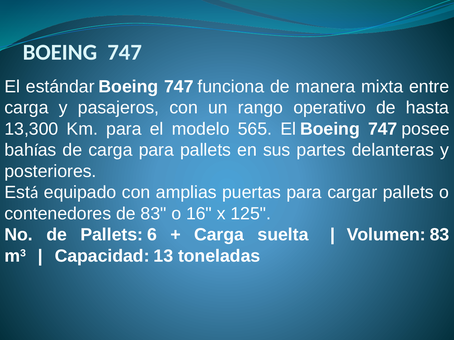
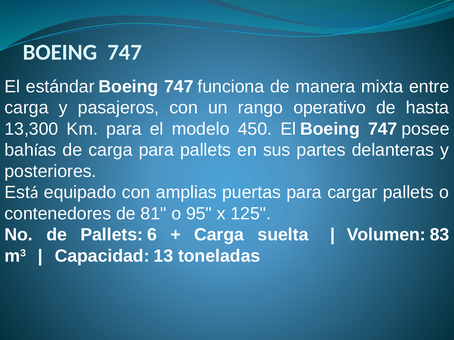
565: 565 -> 450
de 83: 83 -> 81
16: 16 -> 95
